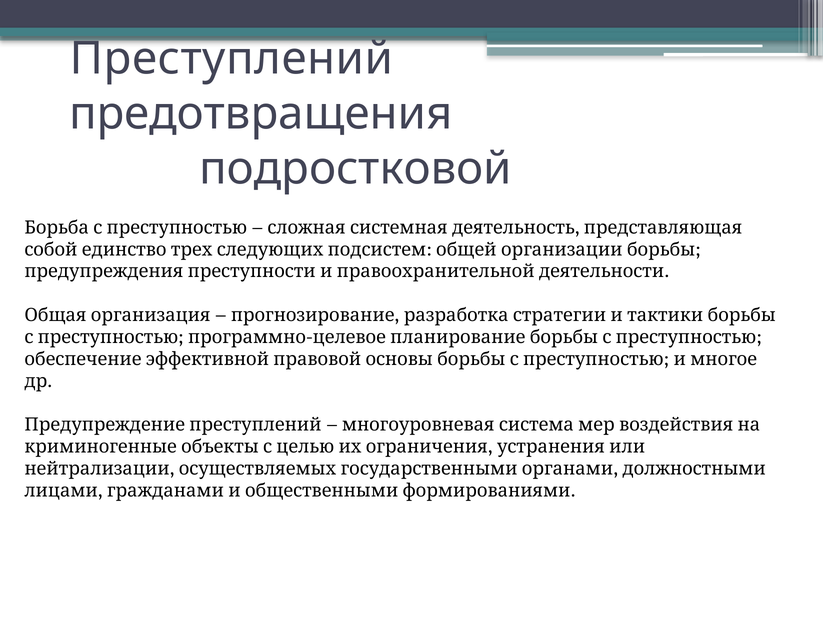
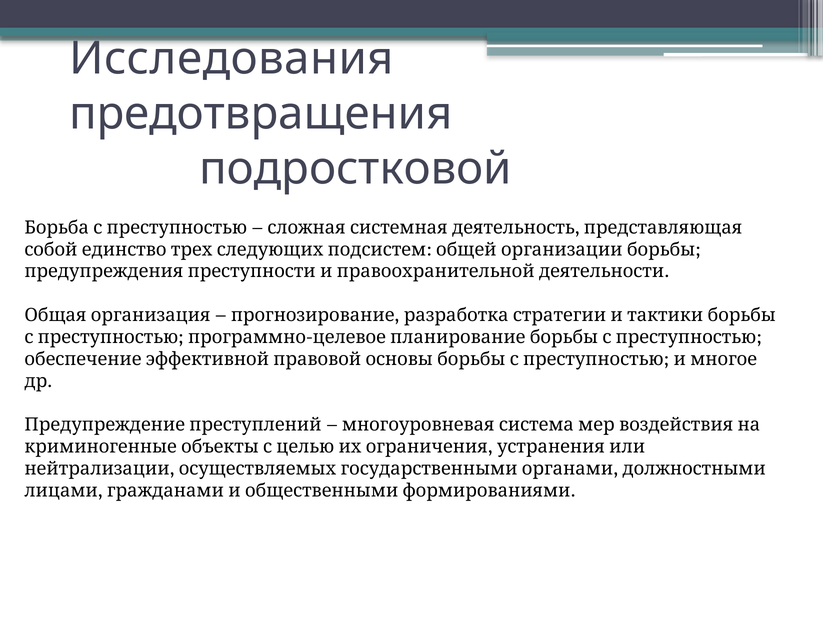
Преступлений: Преступлений -> Исследования
